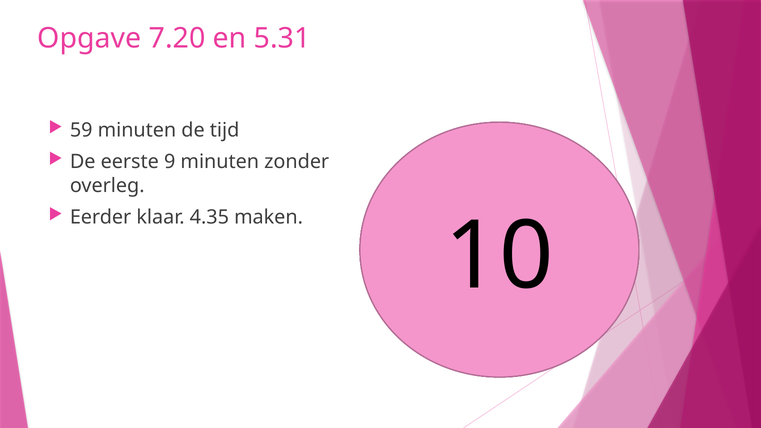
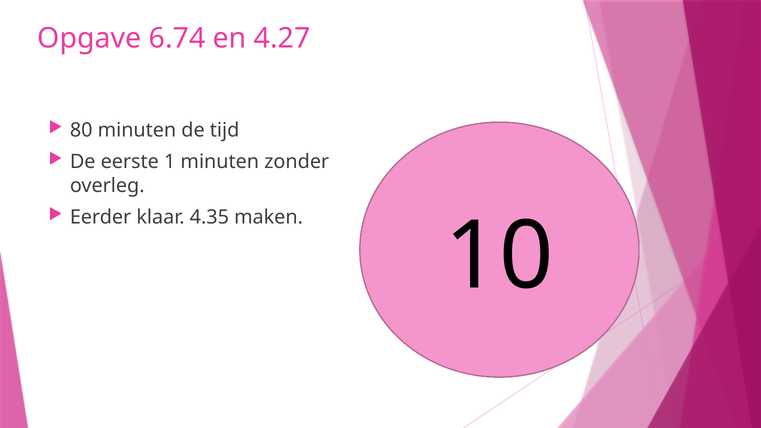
7.20: 7.20 -> 6.74
5.31: 5.31 -> 4.27
59: 59 -> 80
9: 9 -> 1
